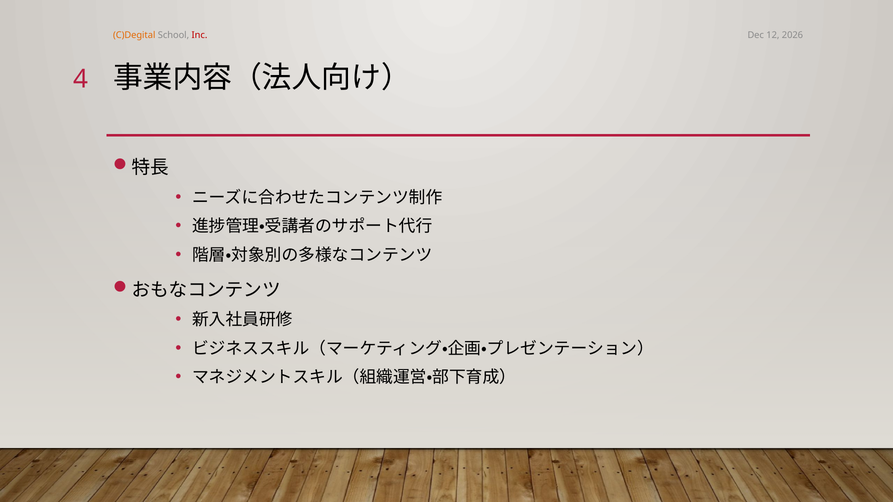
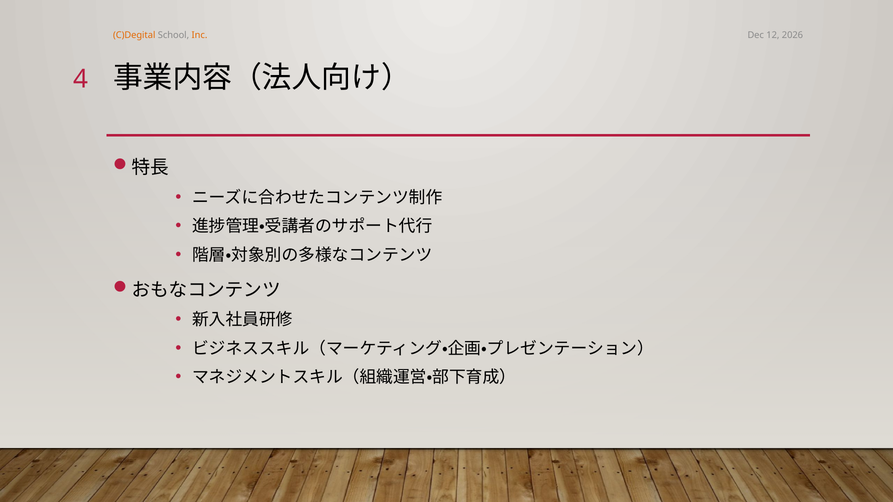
Inc colour: red -> orange
